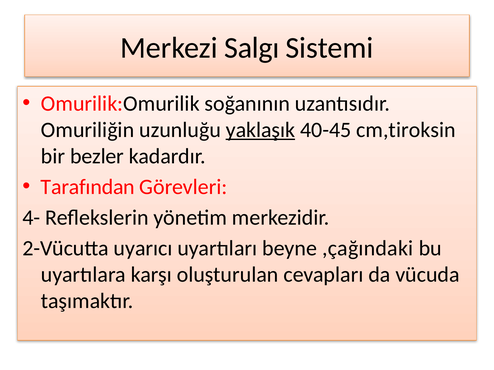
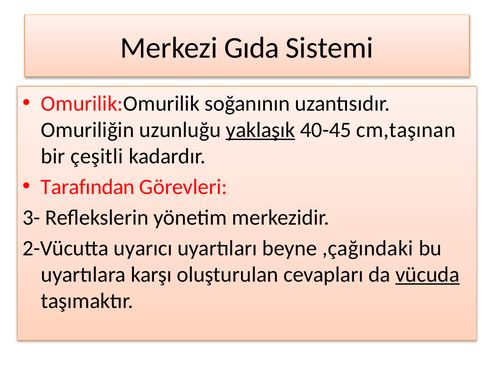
Salgı: Salgı -> Gıda
cm,tiroksin: cm,tiroksin -> cm,taşınan
bezler: bezler -> çeşitli
4-: 4- -> 3-
vücuda underline: none -> present
